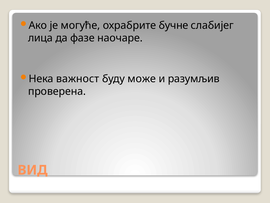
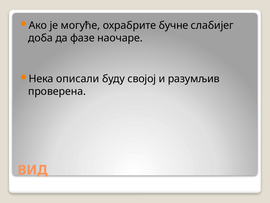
лица: лица -> доба
важност: важност -> описали
може: може -> својој
